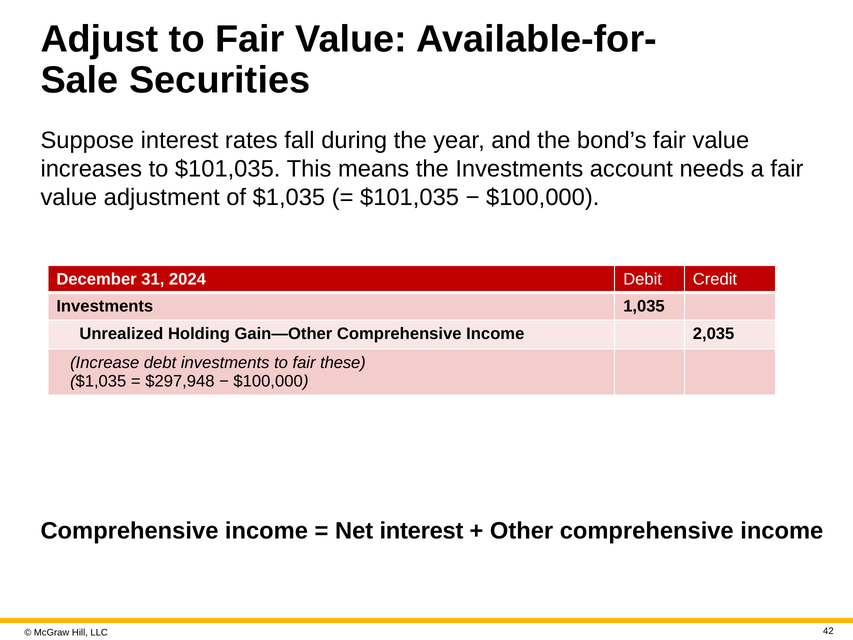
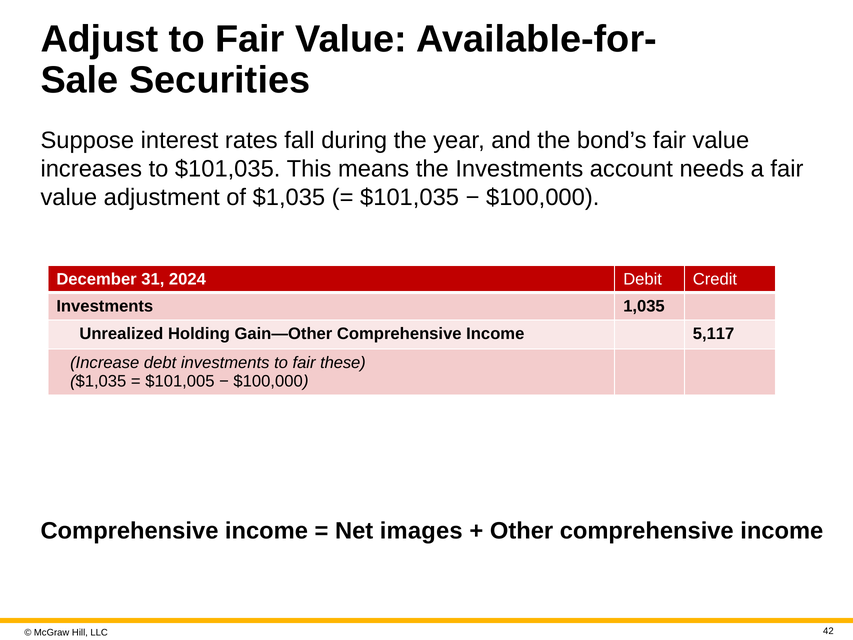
2,035: 2,035 -> 5,117
$297,948: $297,948 -> $101,005
Net interest: interest -> images
